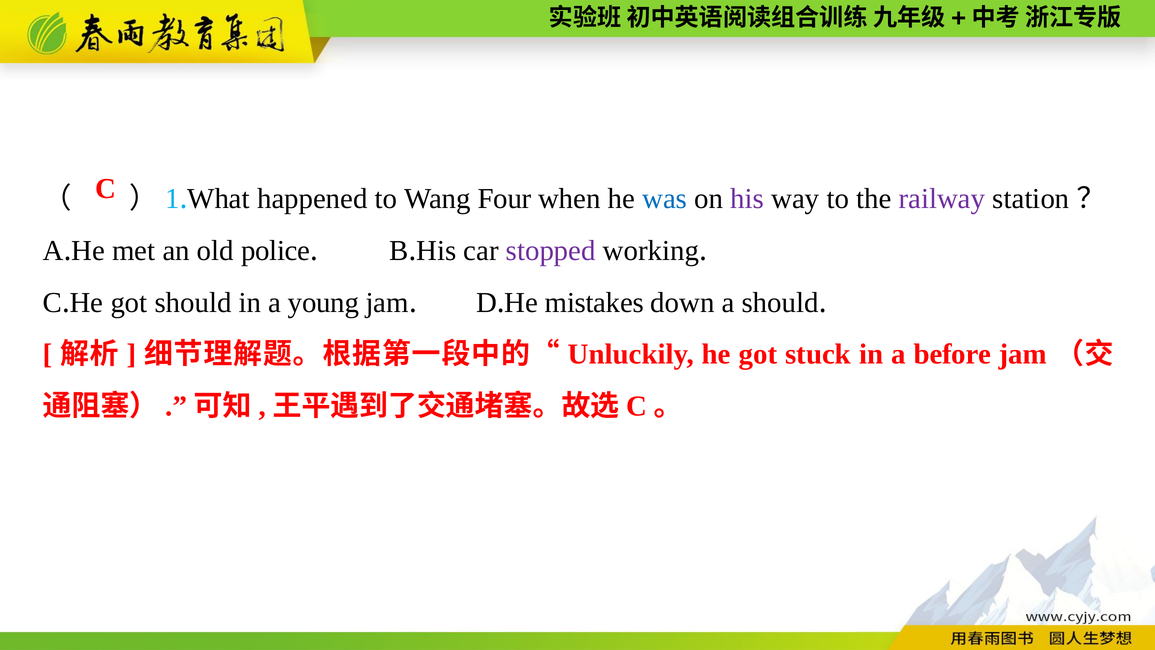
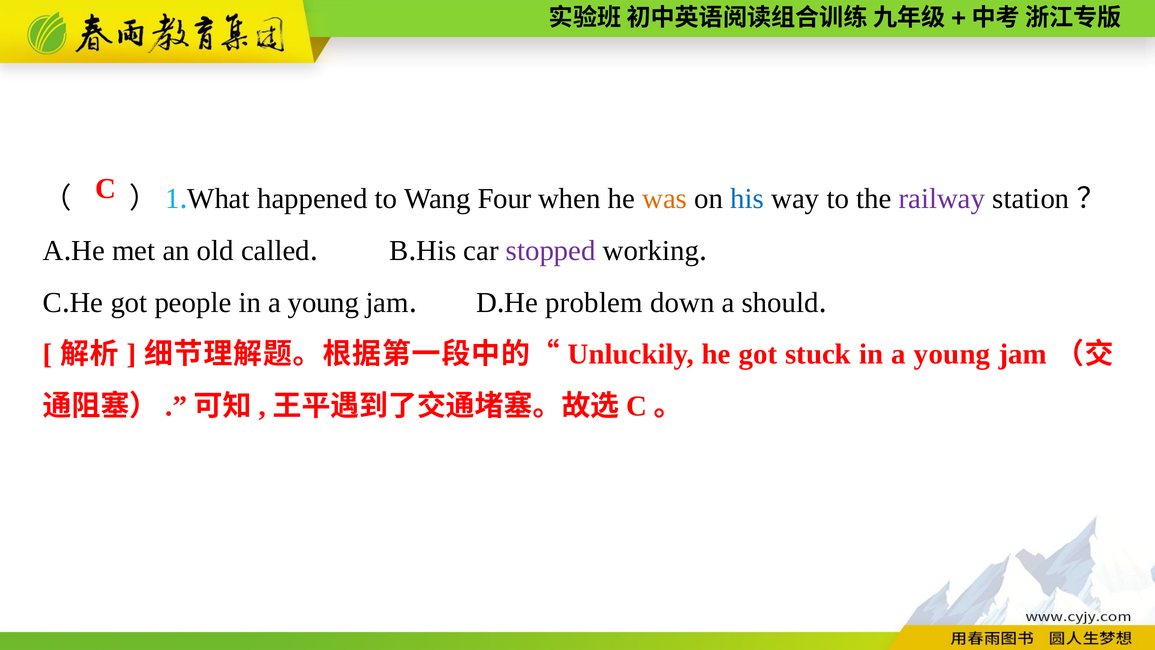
was colour: blue -> orange
his at (747, 199) colour: purple -> blue
police: police -> called
got should: should -> people
mistakes: mistakes -> problem
stuck in a before: before -> young
